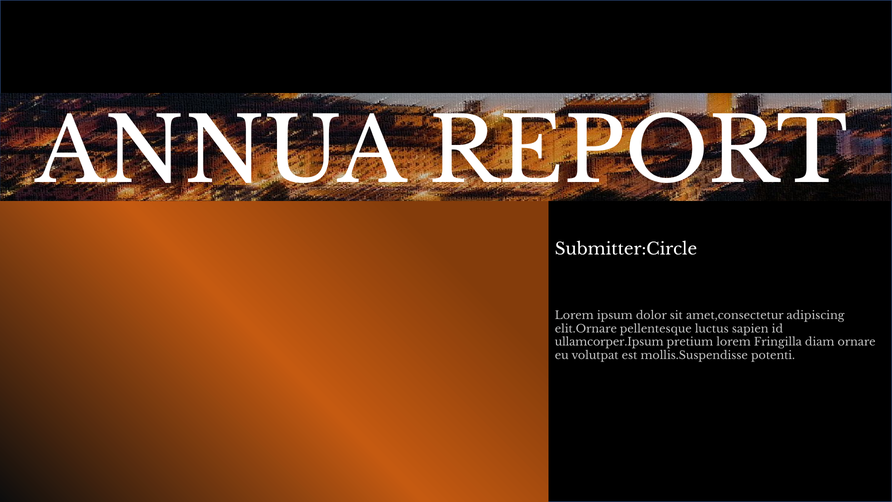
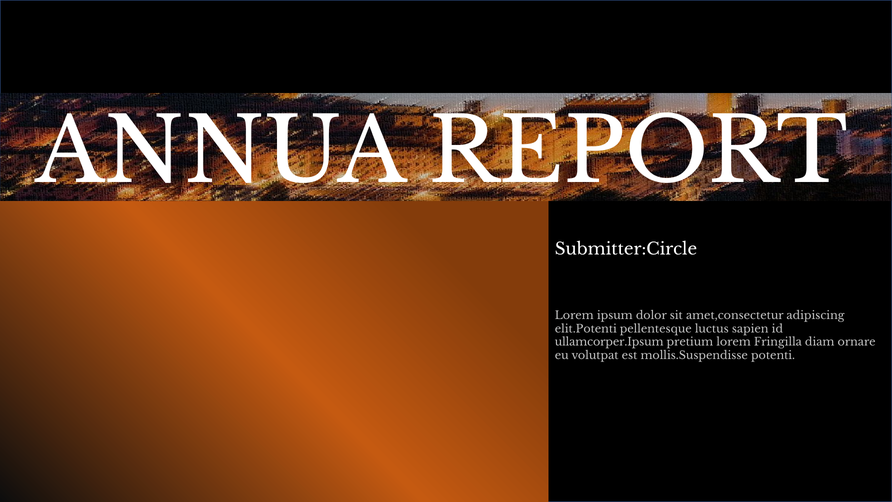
elit.Ornare: elit.Ornare -> elit.Potenti
